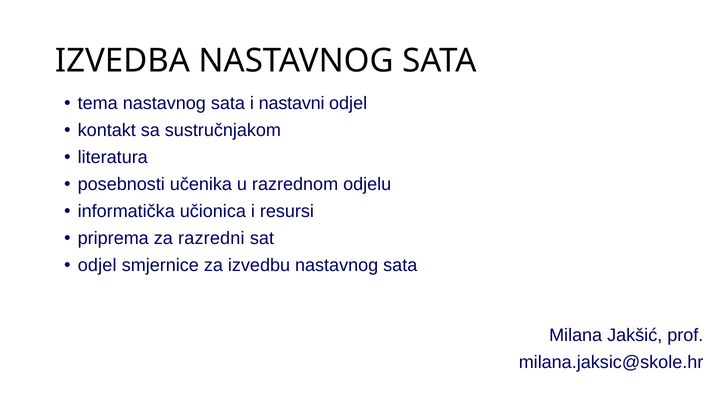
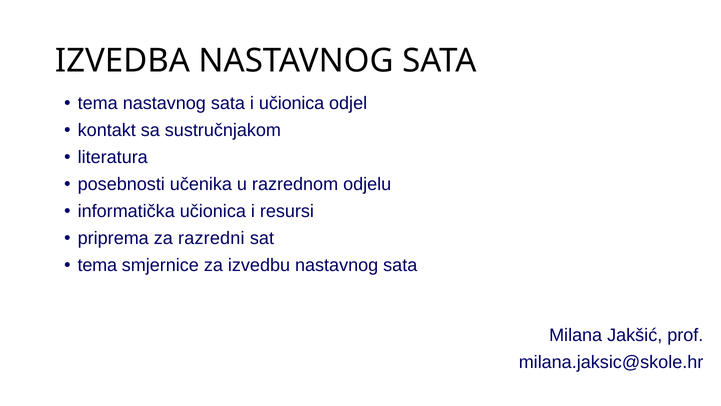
i nastavni: nastavni -> učionica
odjel at (97, 265): odjel -> tema
